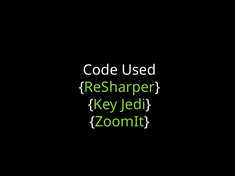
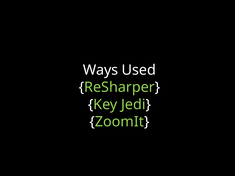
Code: Code -> Ways
